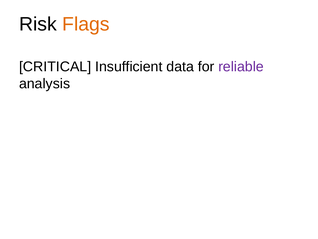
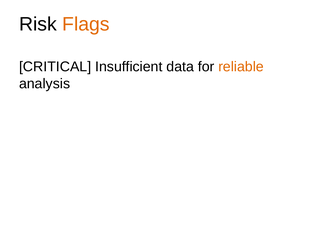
reliable colour: purple -> orange
